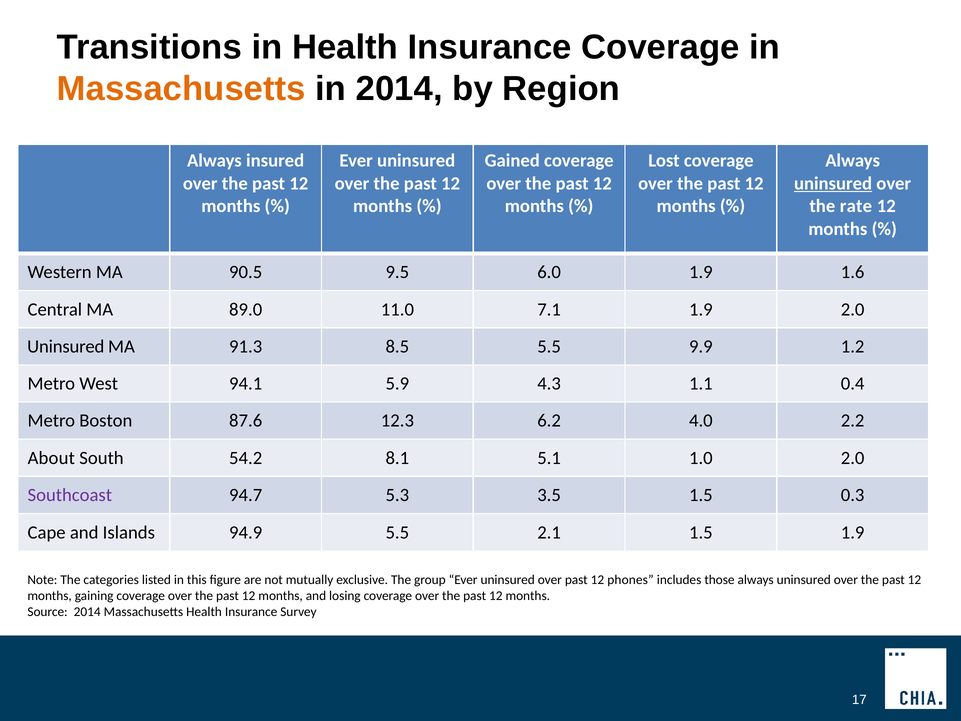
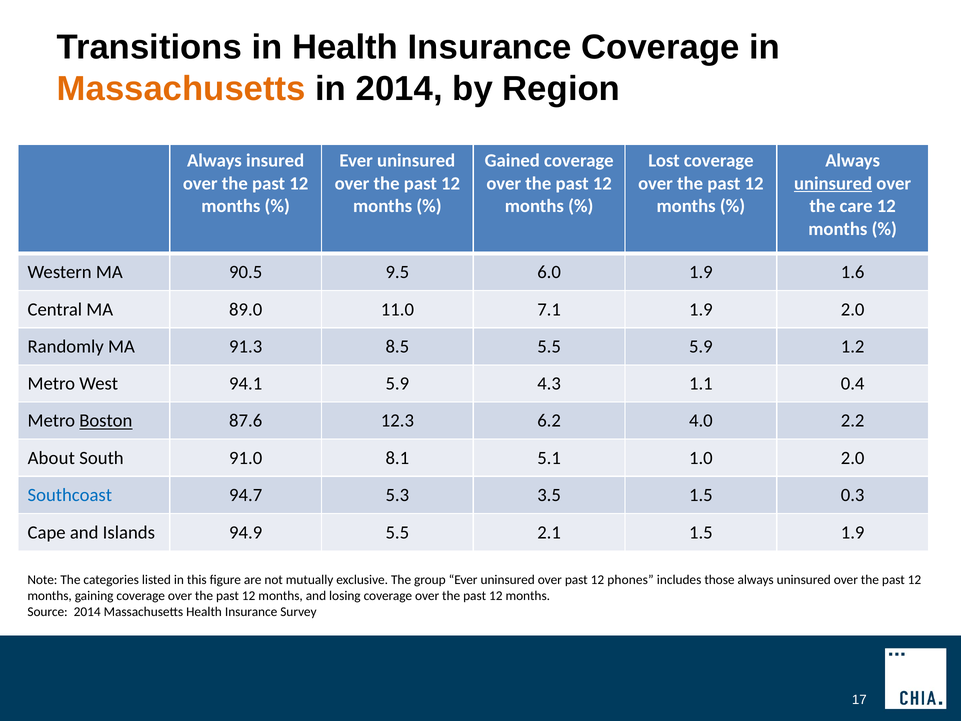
rate: rate -> care
Uninsured at (66, 346): Uninsured -> Randomly
5.5 9.9: 9.9 -> 5.9
Boston underline: none -> present
54.2: 54.2 -> 91.0
Southcoast colour: purple -> blue
